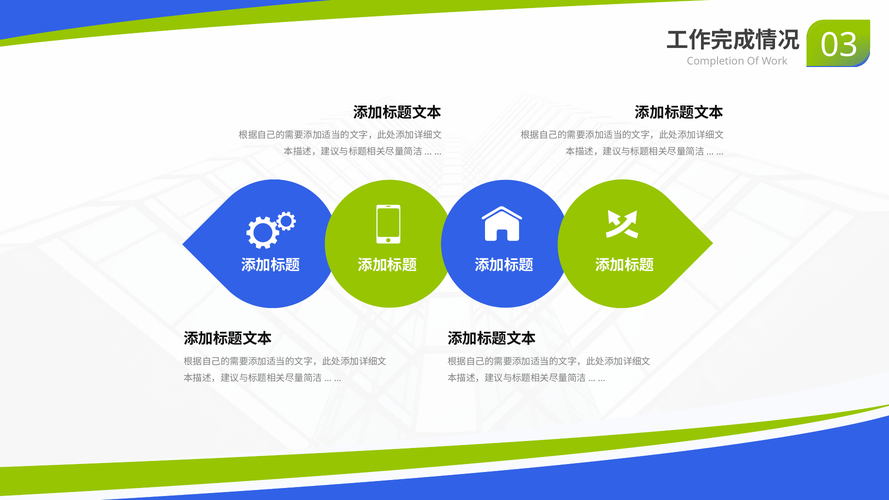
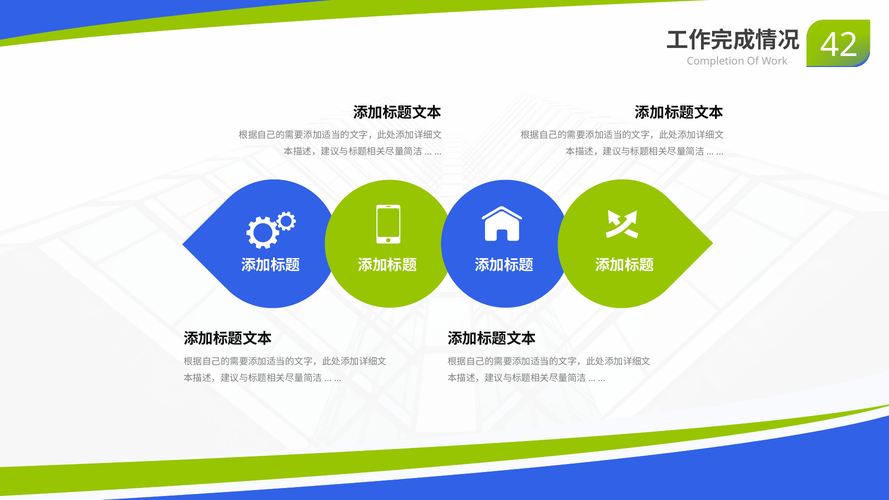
03: 03 -> 42
